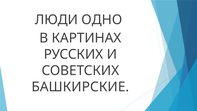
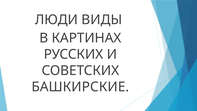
ОДНО: ОДНО -> ВИДЫ
